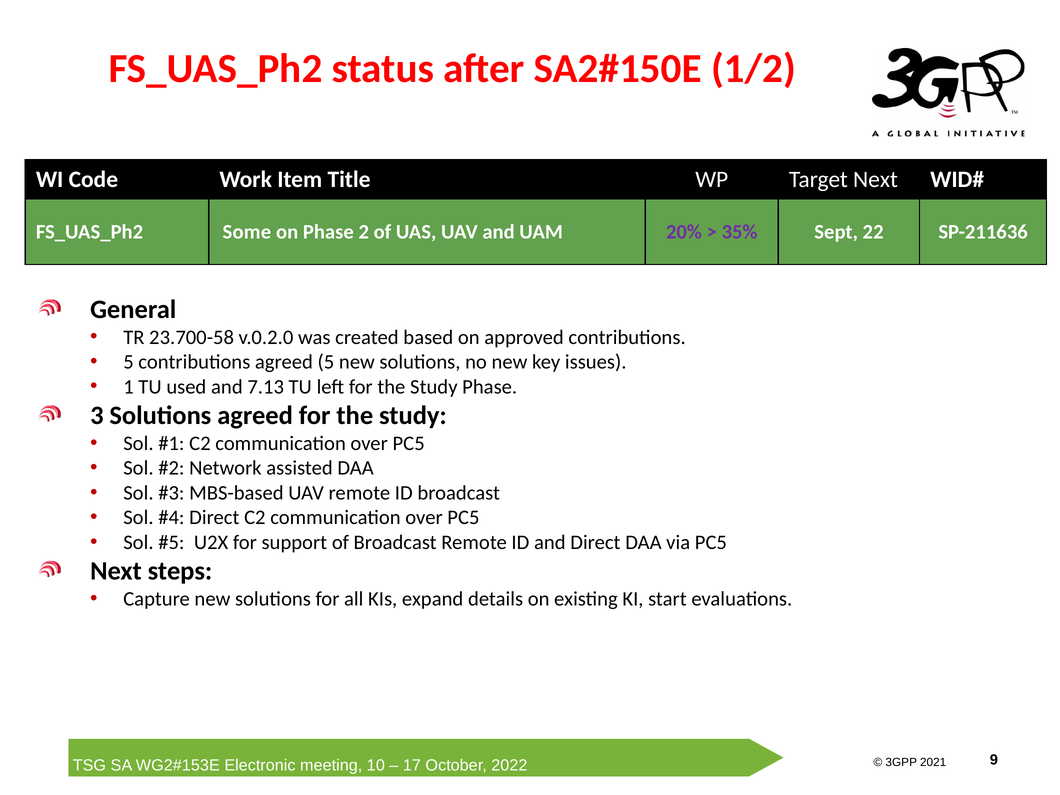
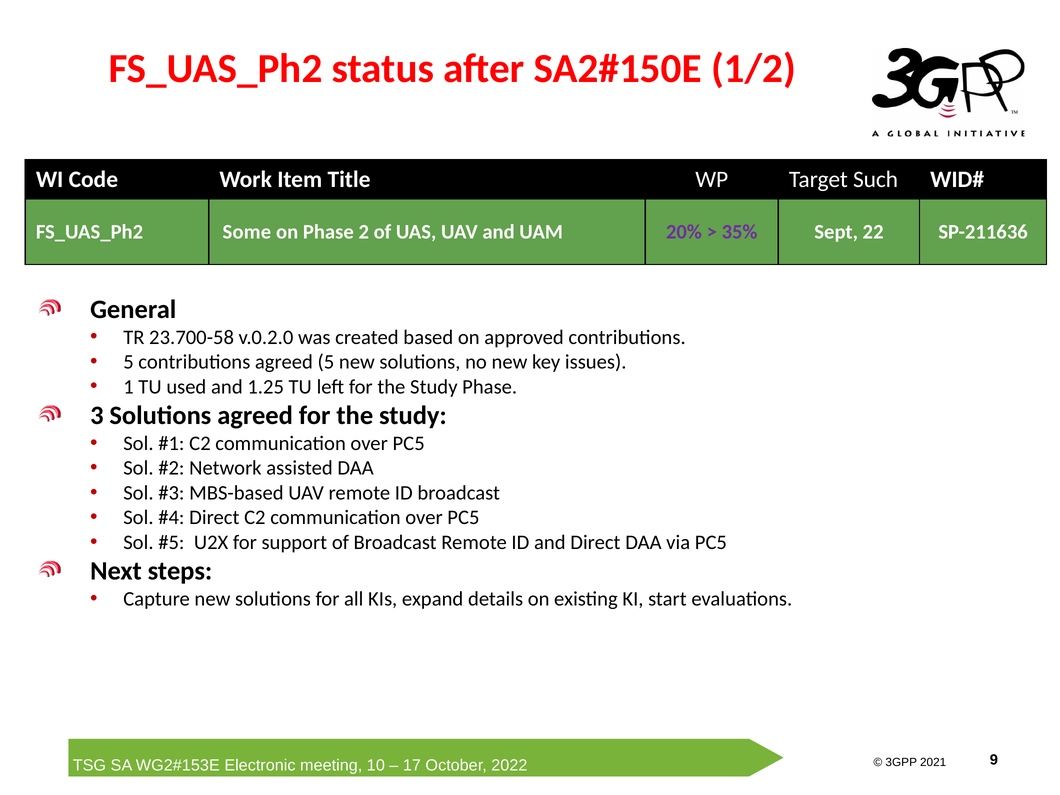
Target Next: Next -> Such
7.13: 7.13 -> 1.25
